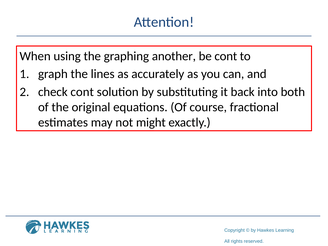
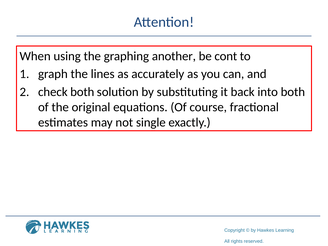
check cont: cont -> both
might: might -> single
